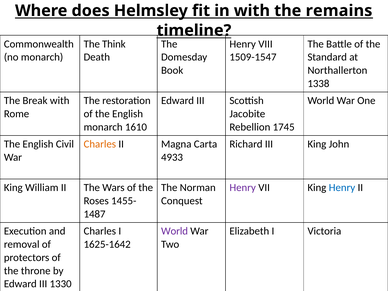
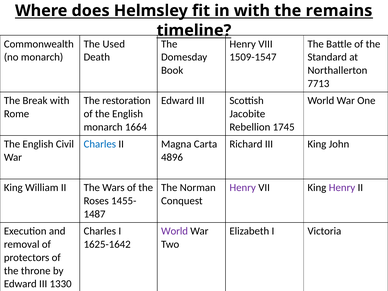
Think: Think -> Used
1338: 1338 -> 7713
1610: 1610 -> 1664
Charles at (100, 144) colour: orange -> blue
4933: 4933 -> 4896
Henry at (342, 188) colour: blue -> purple
